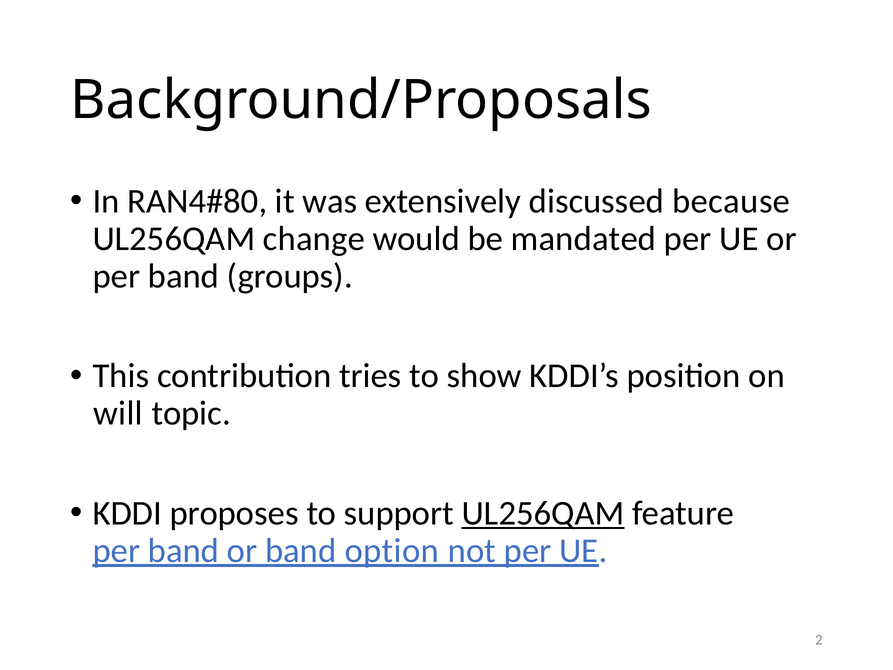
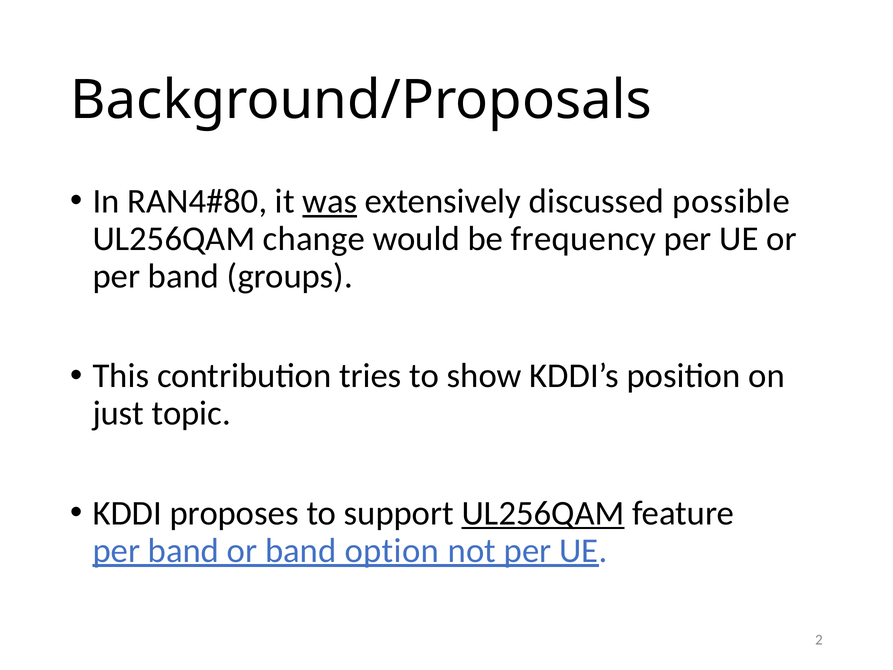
was underline: none -> present
because: because -> possible
mandated: mandated -> frequency
will: will -> just
